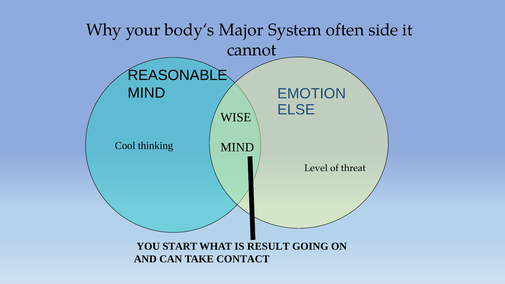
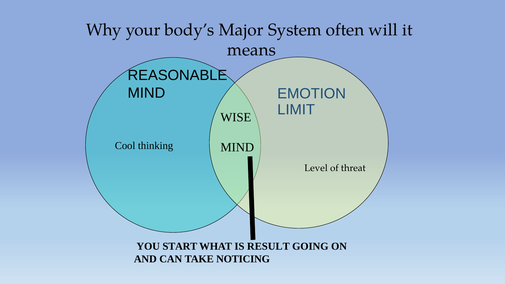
side: side -> will
cannot: cannot -> means
ELSE: ELSE -> LIMIT
CONTACT: CONTACT -> NOTICING
